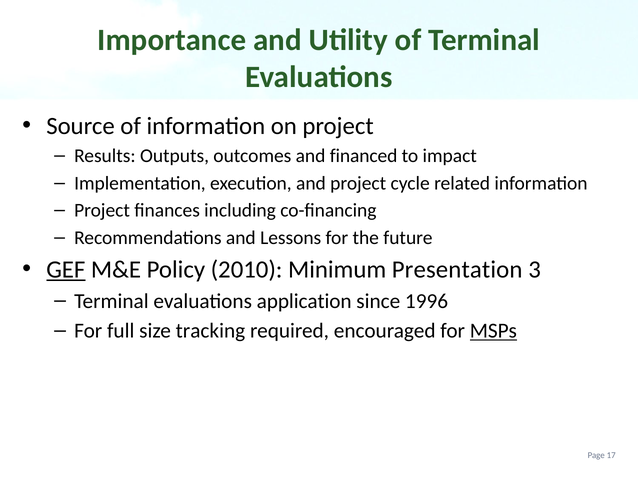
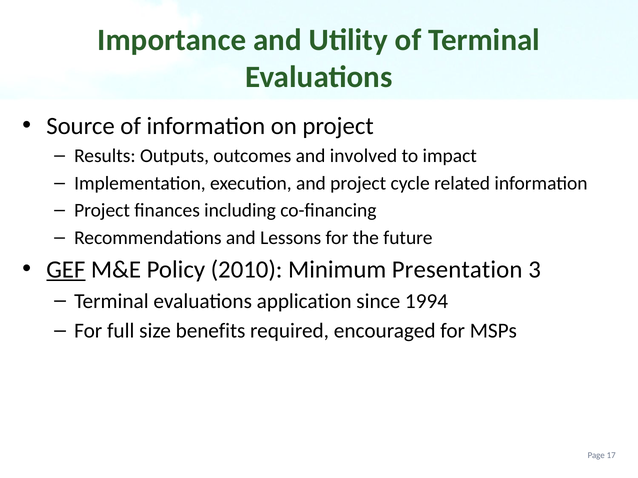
financed: financed -> involved
1996: 1996 -> 1994
tracking: tracking -> benefits
MSPs underline: present -> none
